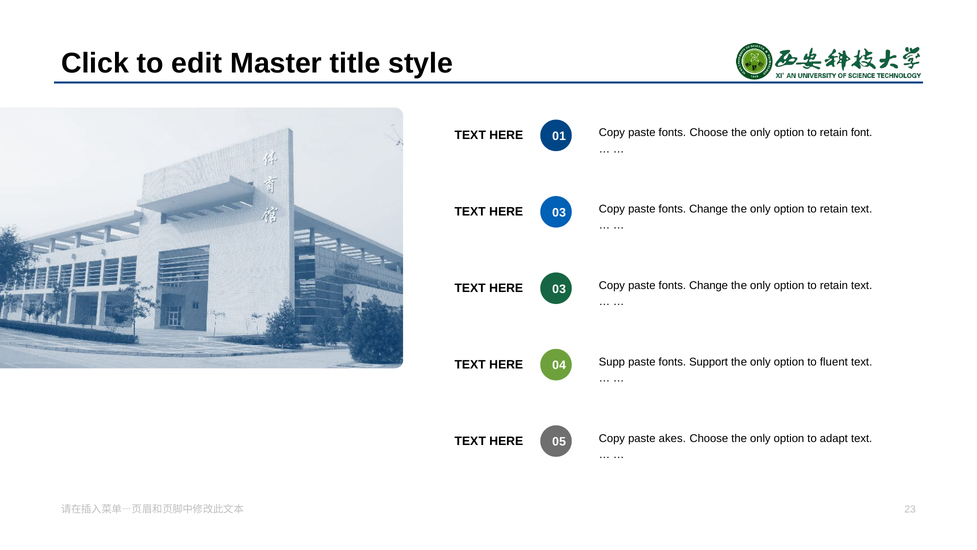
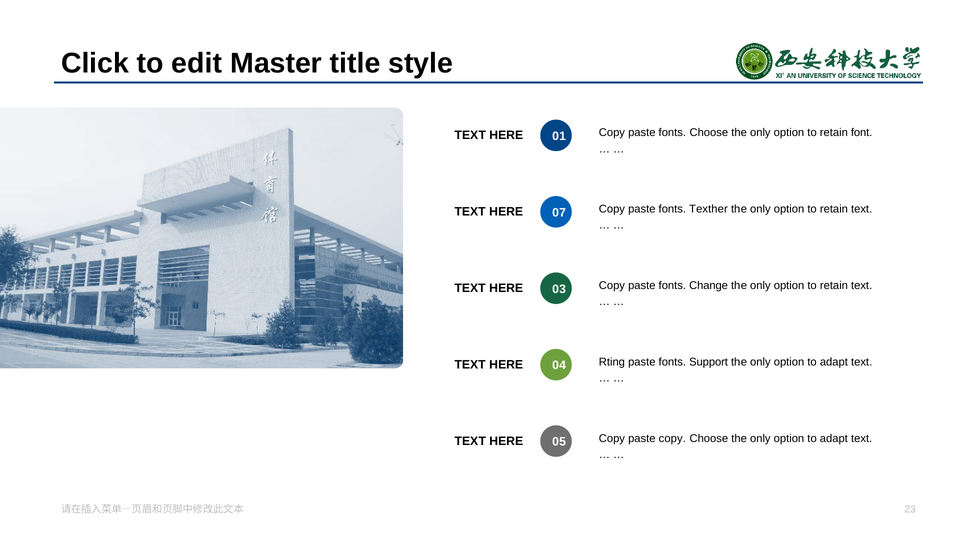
Change at (709, 209): Change -> Texther
3 at (563, 212): 3 -> 7
Supp: Supp -> Rting
fluent at (834, 362): fluent -> adapt
paste akes: akes -> copy
